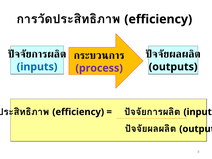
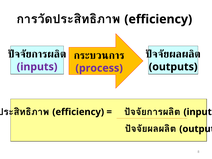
inputs at (37, 67) colour: blue -> purple
